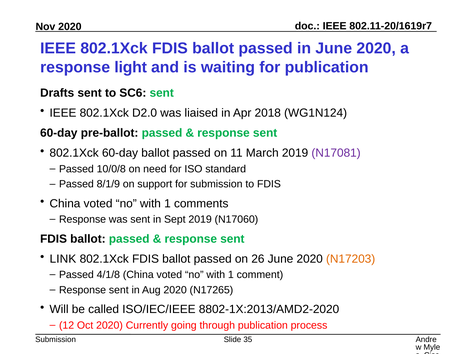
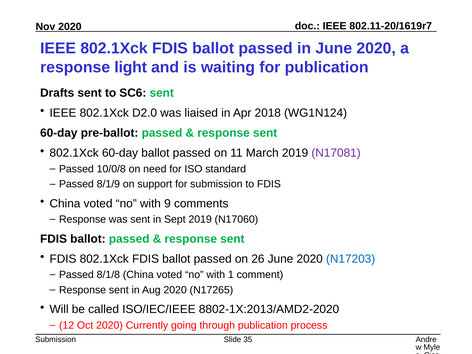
1 at (167, 204): 1 -> 9
LINK at (63, 259): LINK -> FDIS
N17203 colour: orange -> blue
4/1/8: 4/1/8 -> 8/1/8
